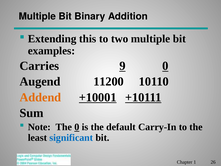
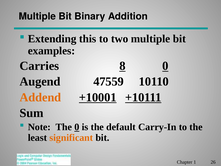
9: 9 -> 8
11200: 11200 -> 47559
significant colour: blue -> orange
